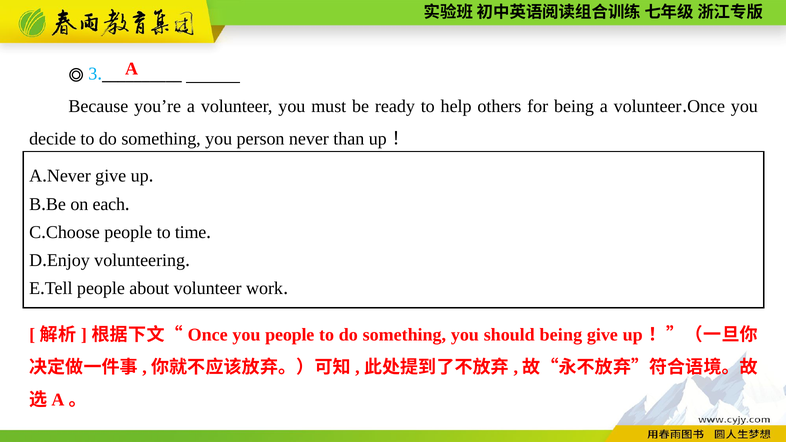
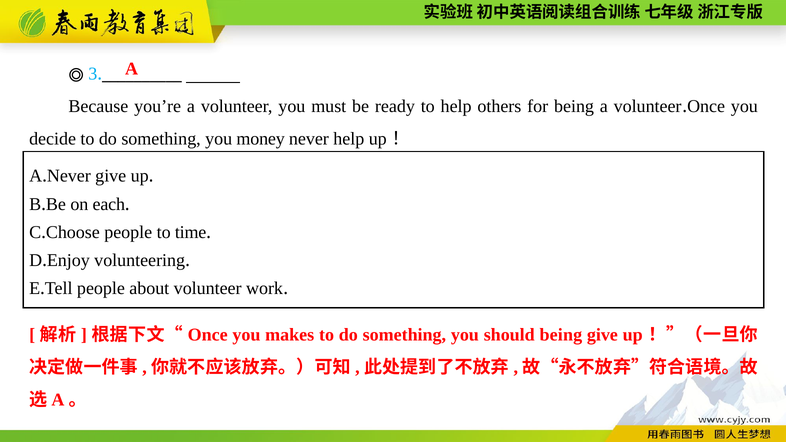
person: person -> money
never than: than -> help
you people: people -> makes
